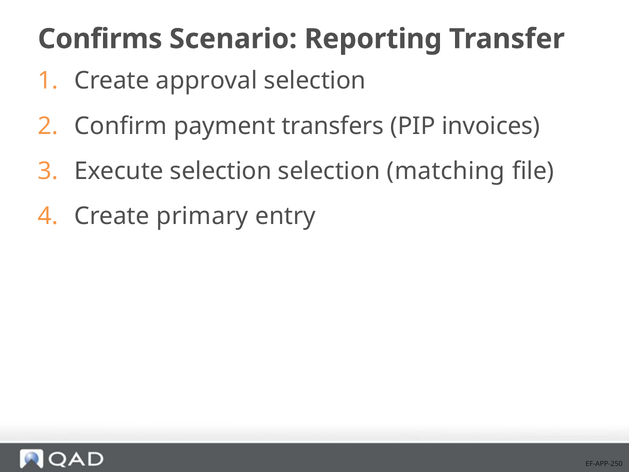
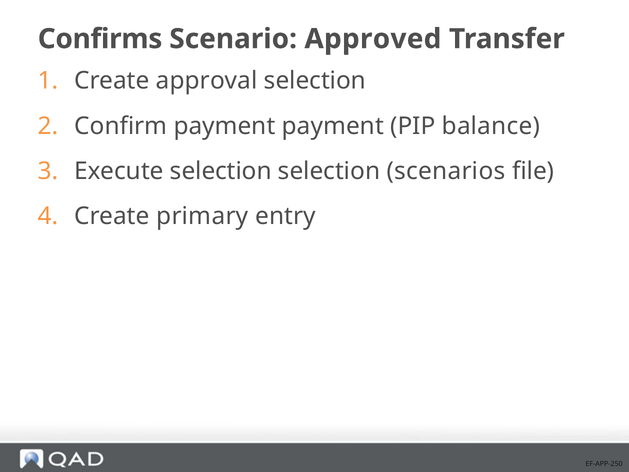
Reporting: Reporting -> Approved
payment transfers: transfers -> payment
invoices: invoices -> balance
matching: matching -> scenarios
